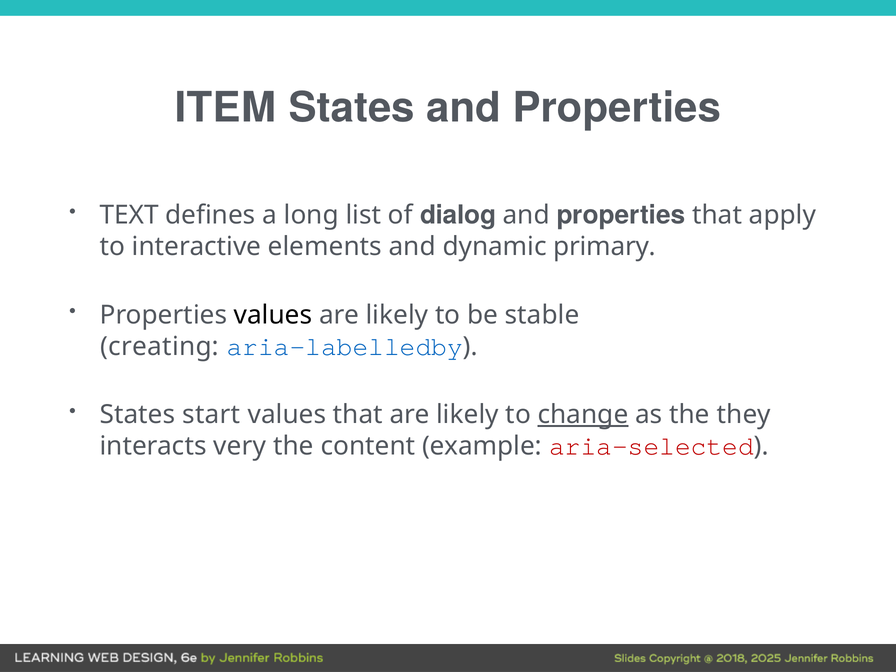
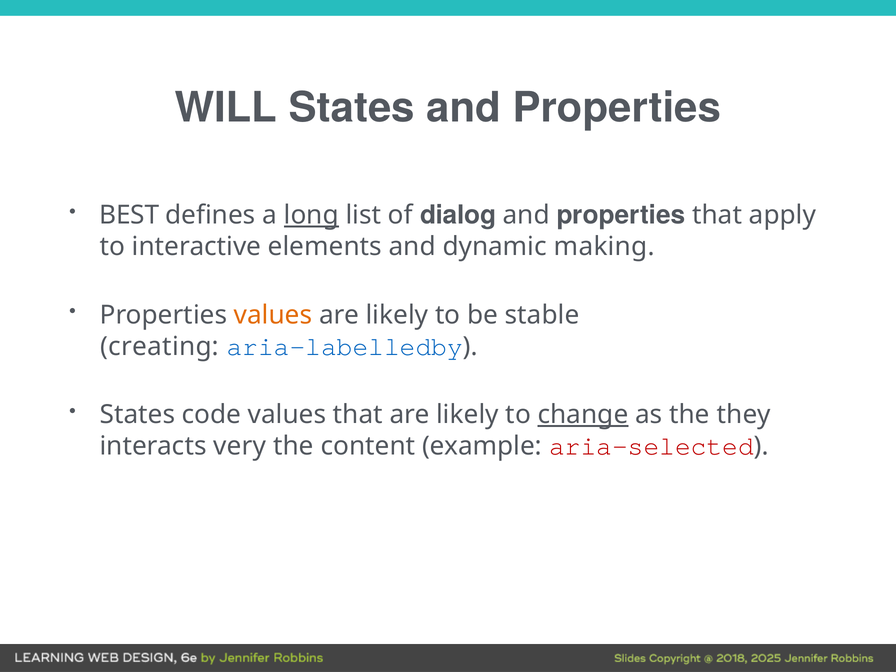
ITEM: ITEM -> WILL
TEXT: TEXT -> BEST
long underline: none -> present
primary: primary -> making
values at (273, 315) colour: black -> orange
start: start -> code
